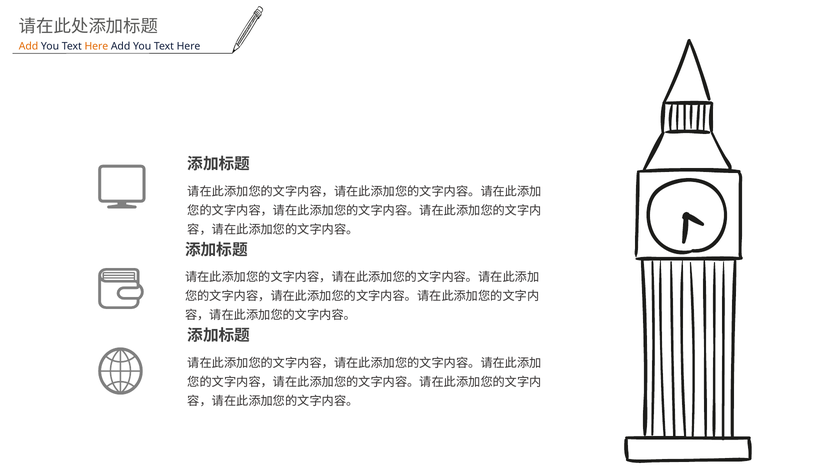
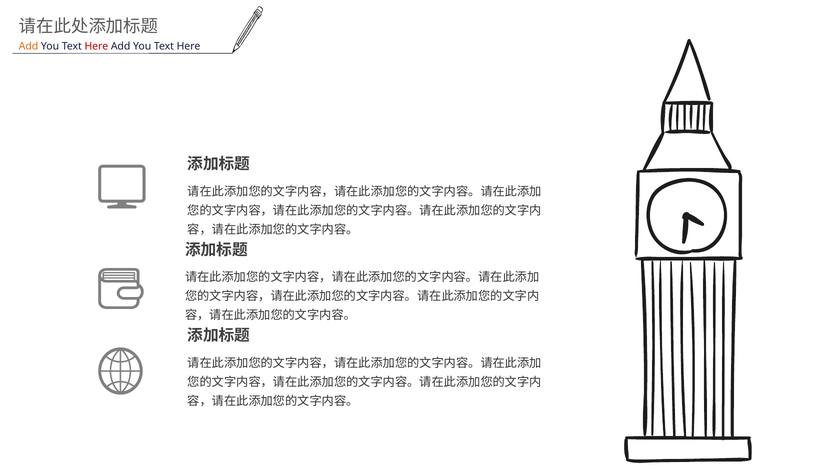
Here at (96, 46) colour: orange -> red
